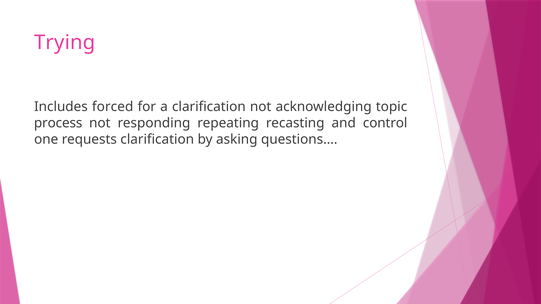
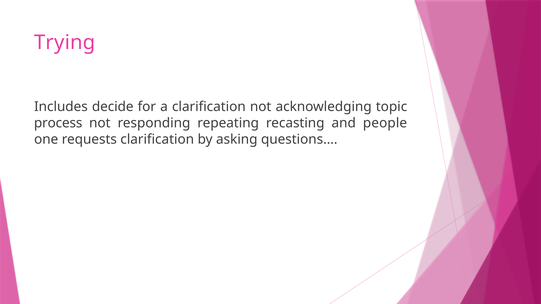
forced: forced -> decide
control: control -> people
